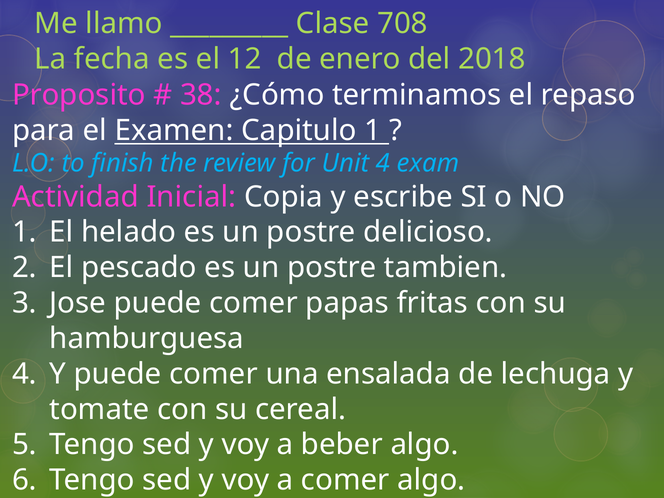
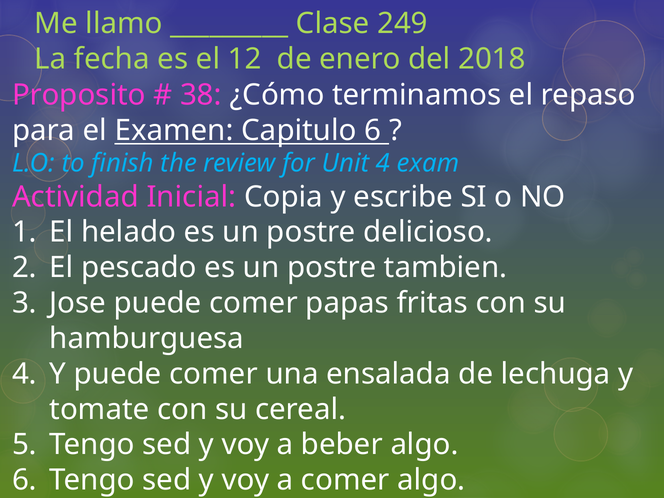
708: 708 -> 249
Capitulo 1: 1 -> 6
